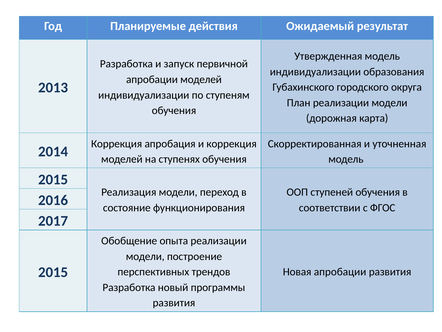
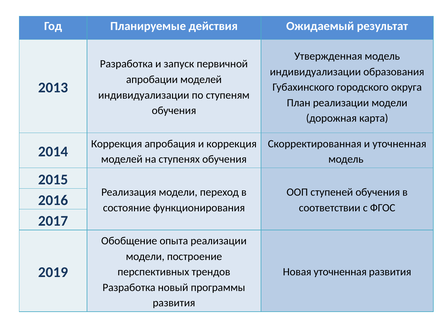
2015 at (53, 272): 2015 -> 2019
Новая апробации: апробации -> уточненная
